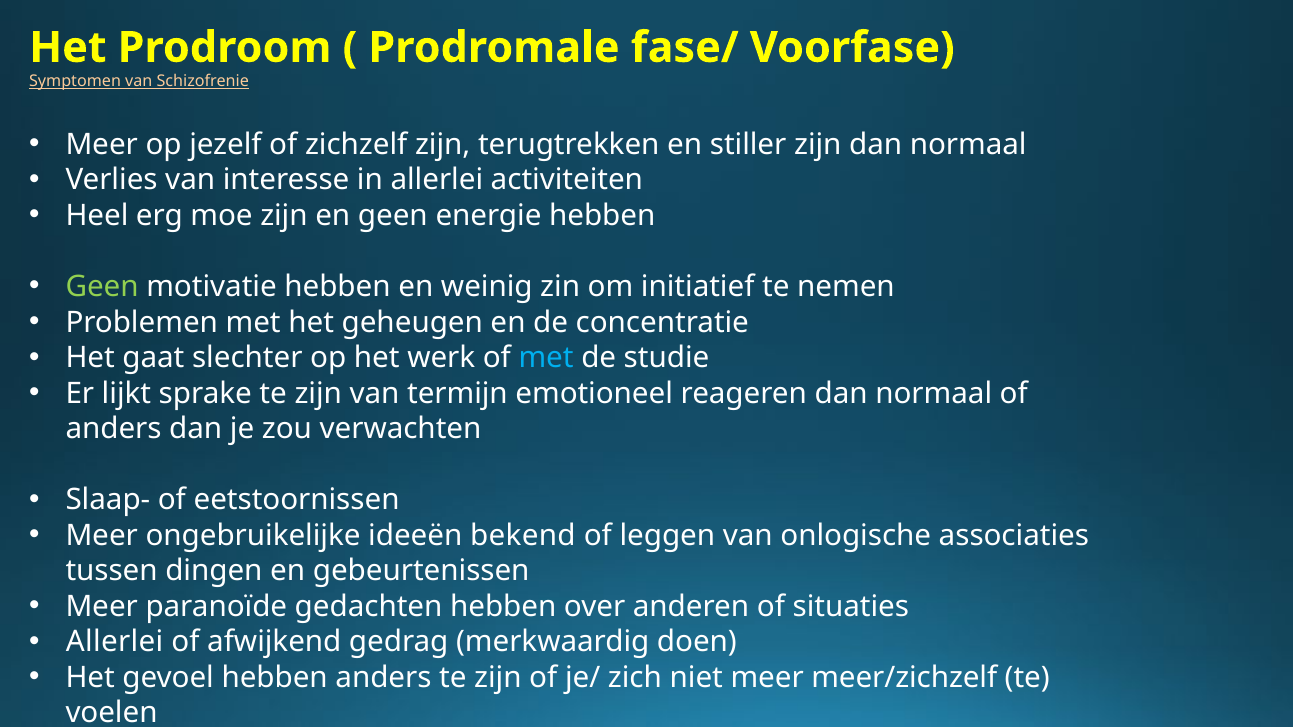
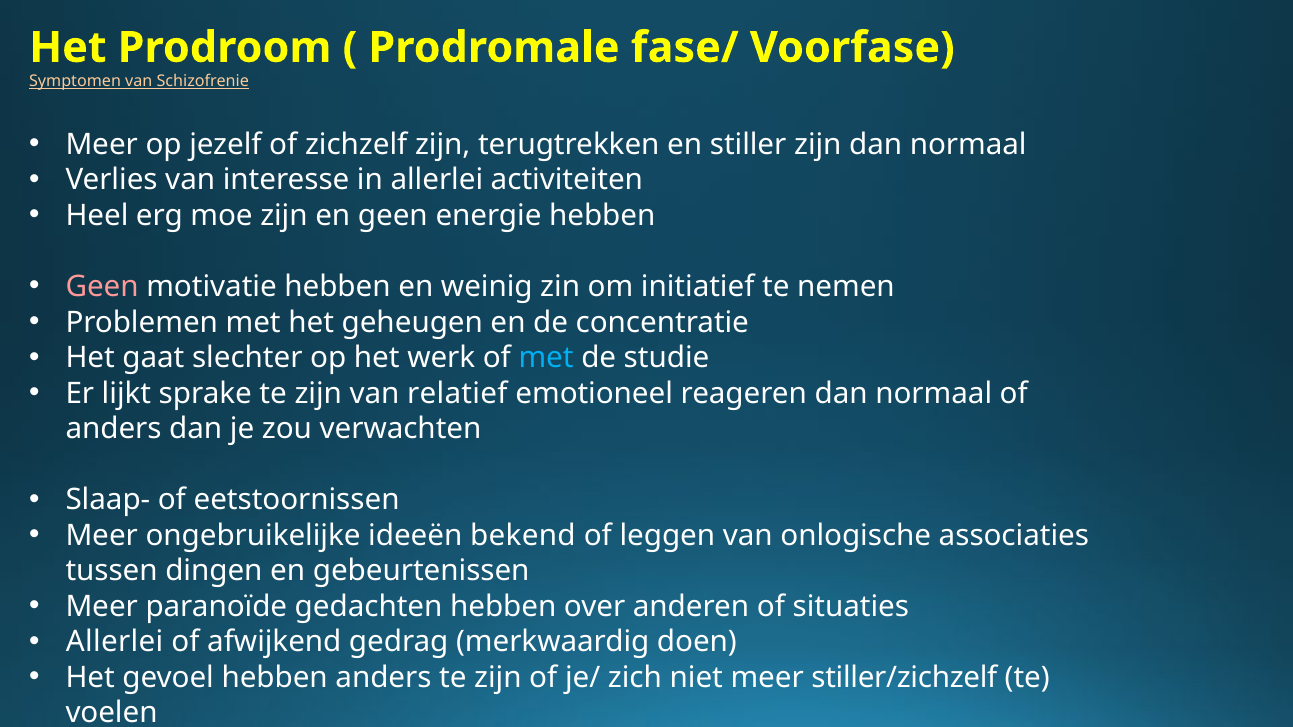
Geen at (102, 287) colour: light green -> pink
termijn: termijn -> relatief
meer/zichzelf: meer/zichzelf -> stiller/zichzelf
